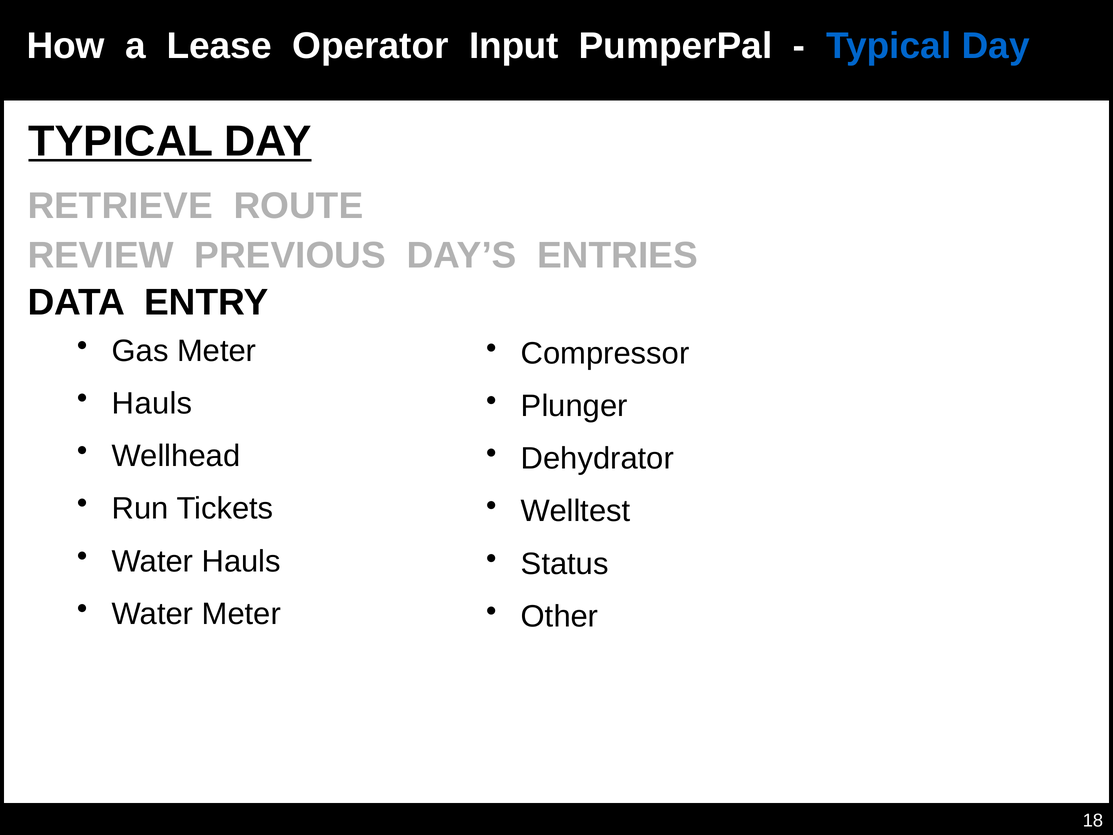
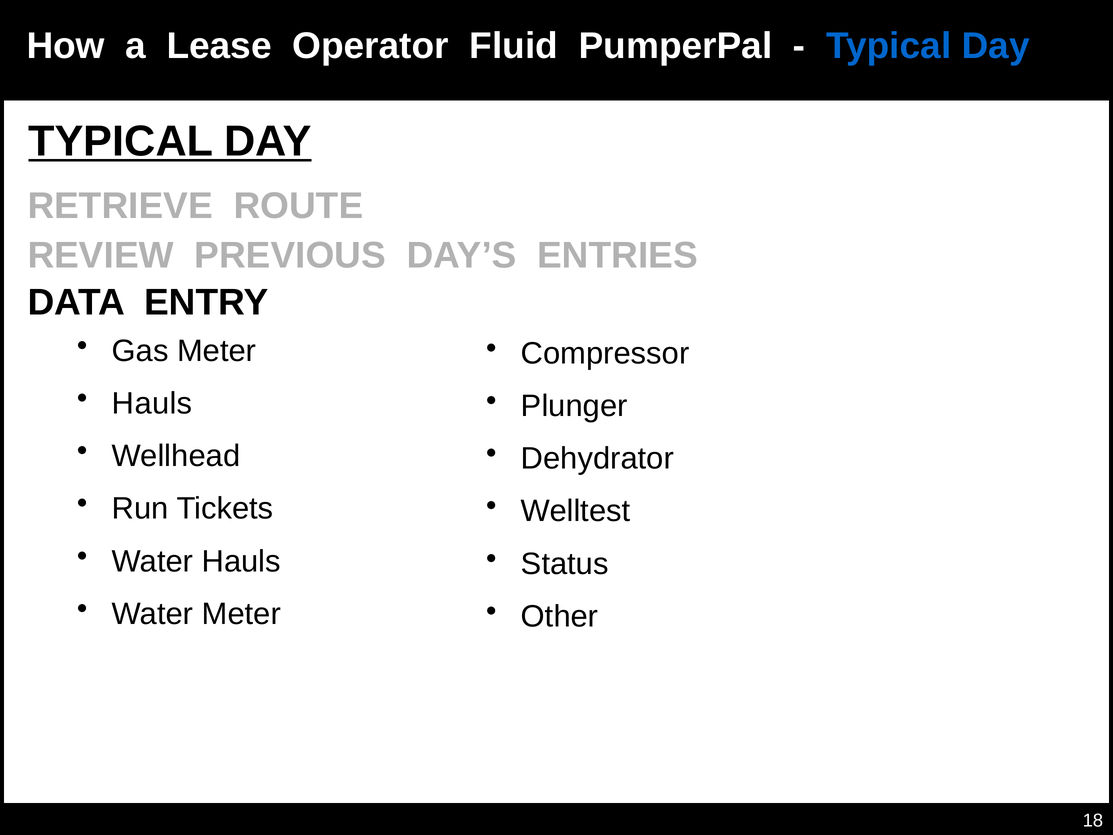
Input: Input -> Fluid
